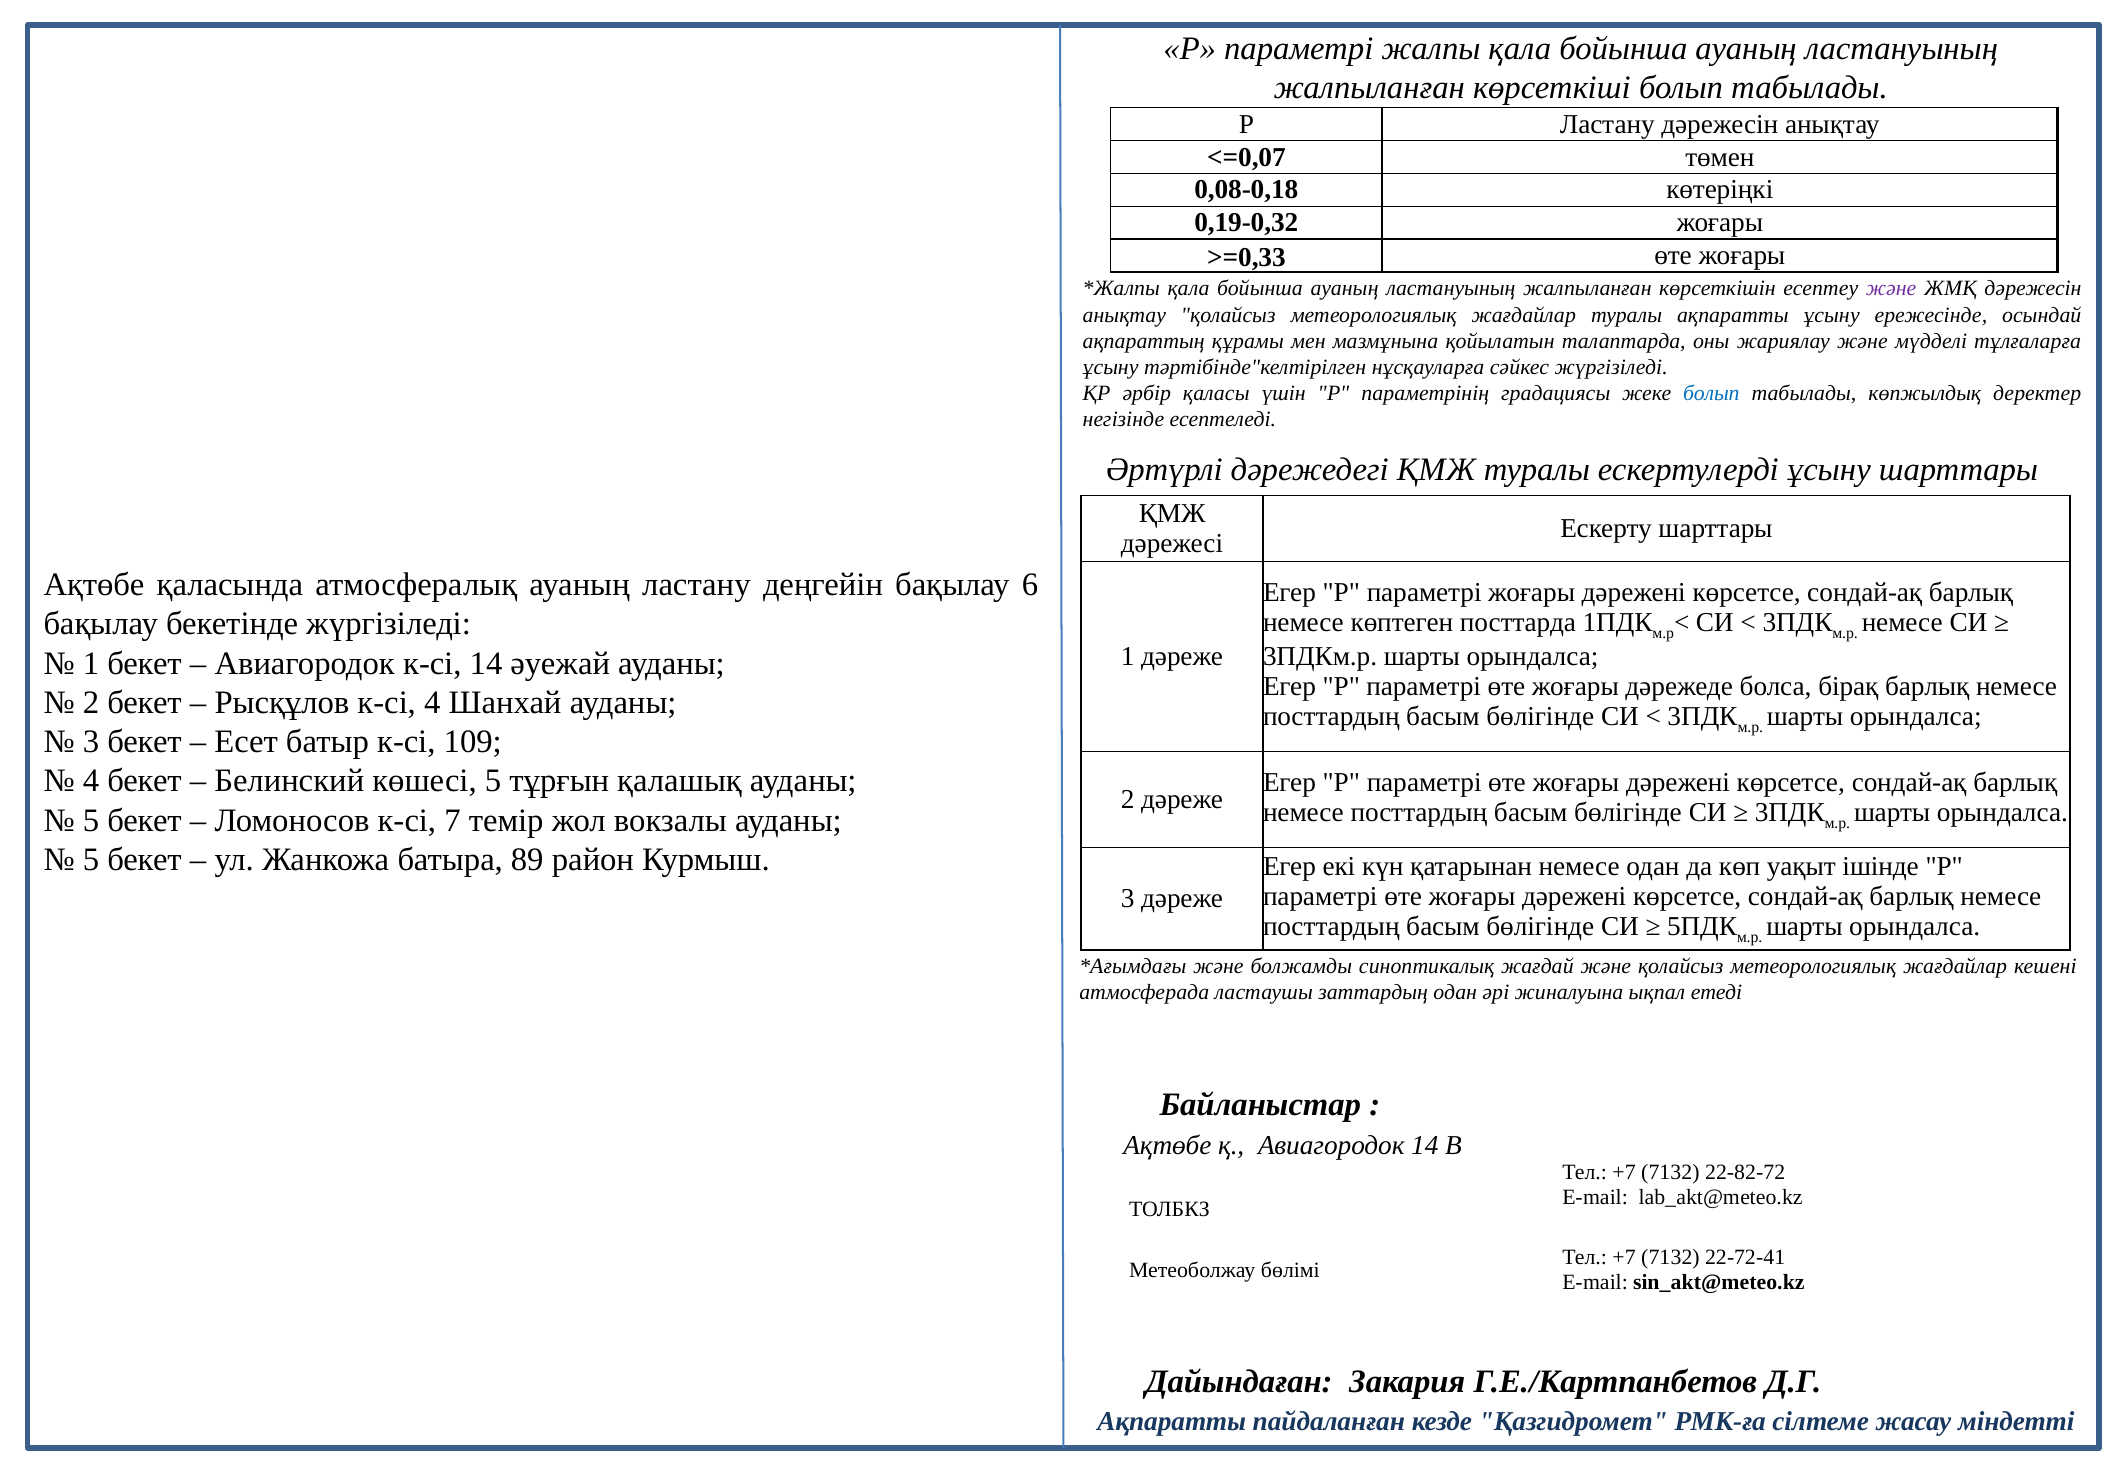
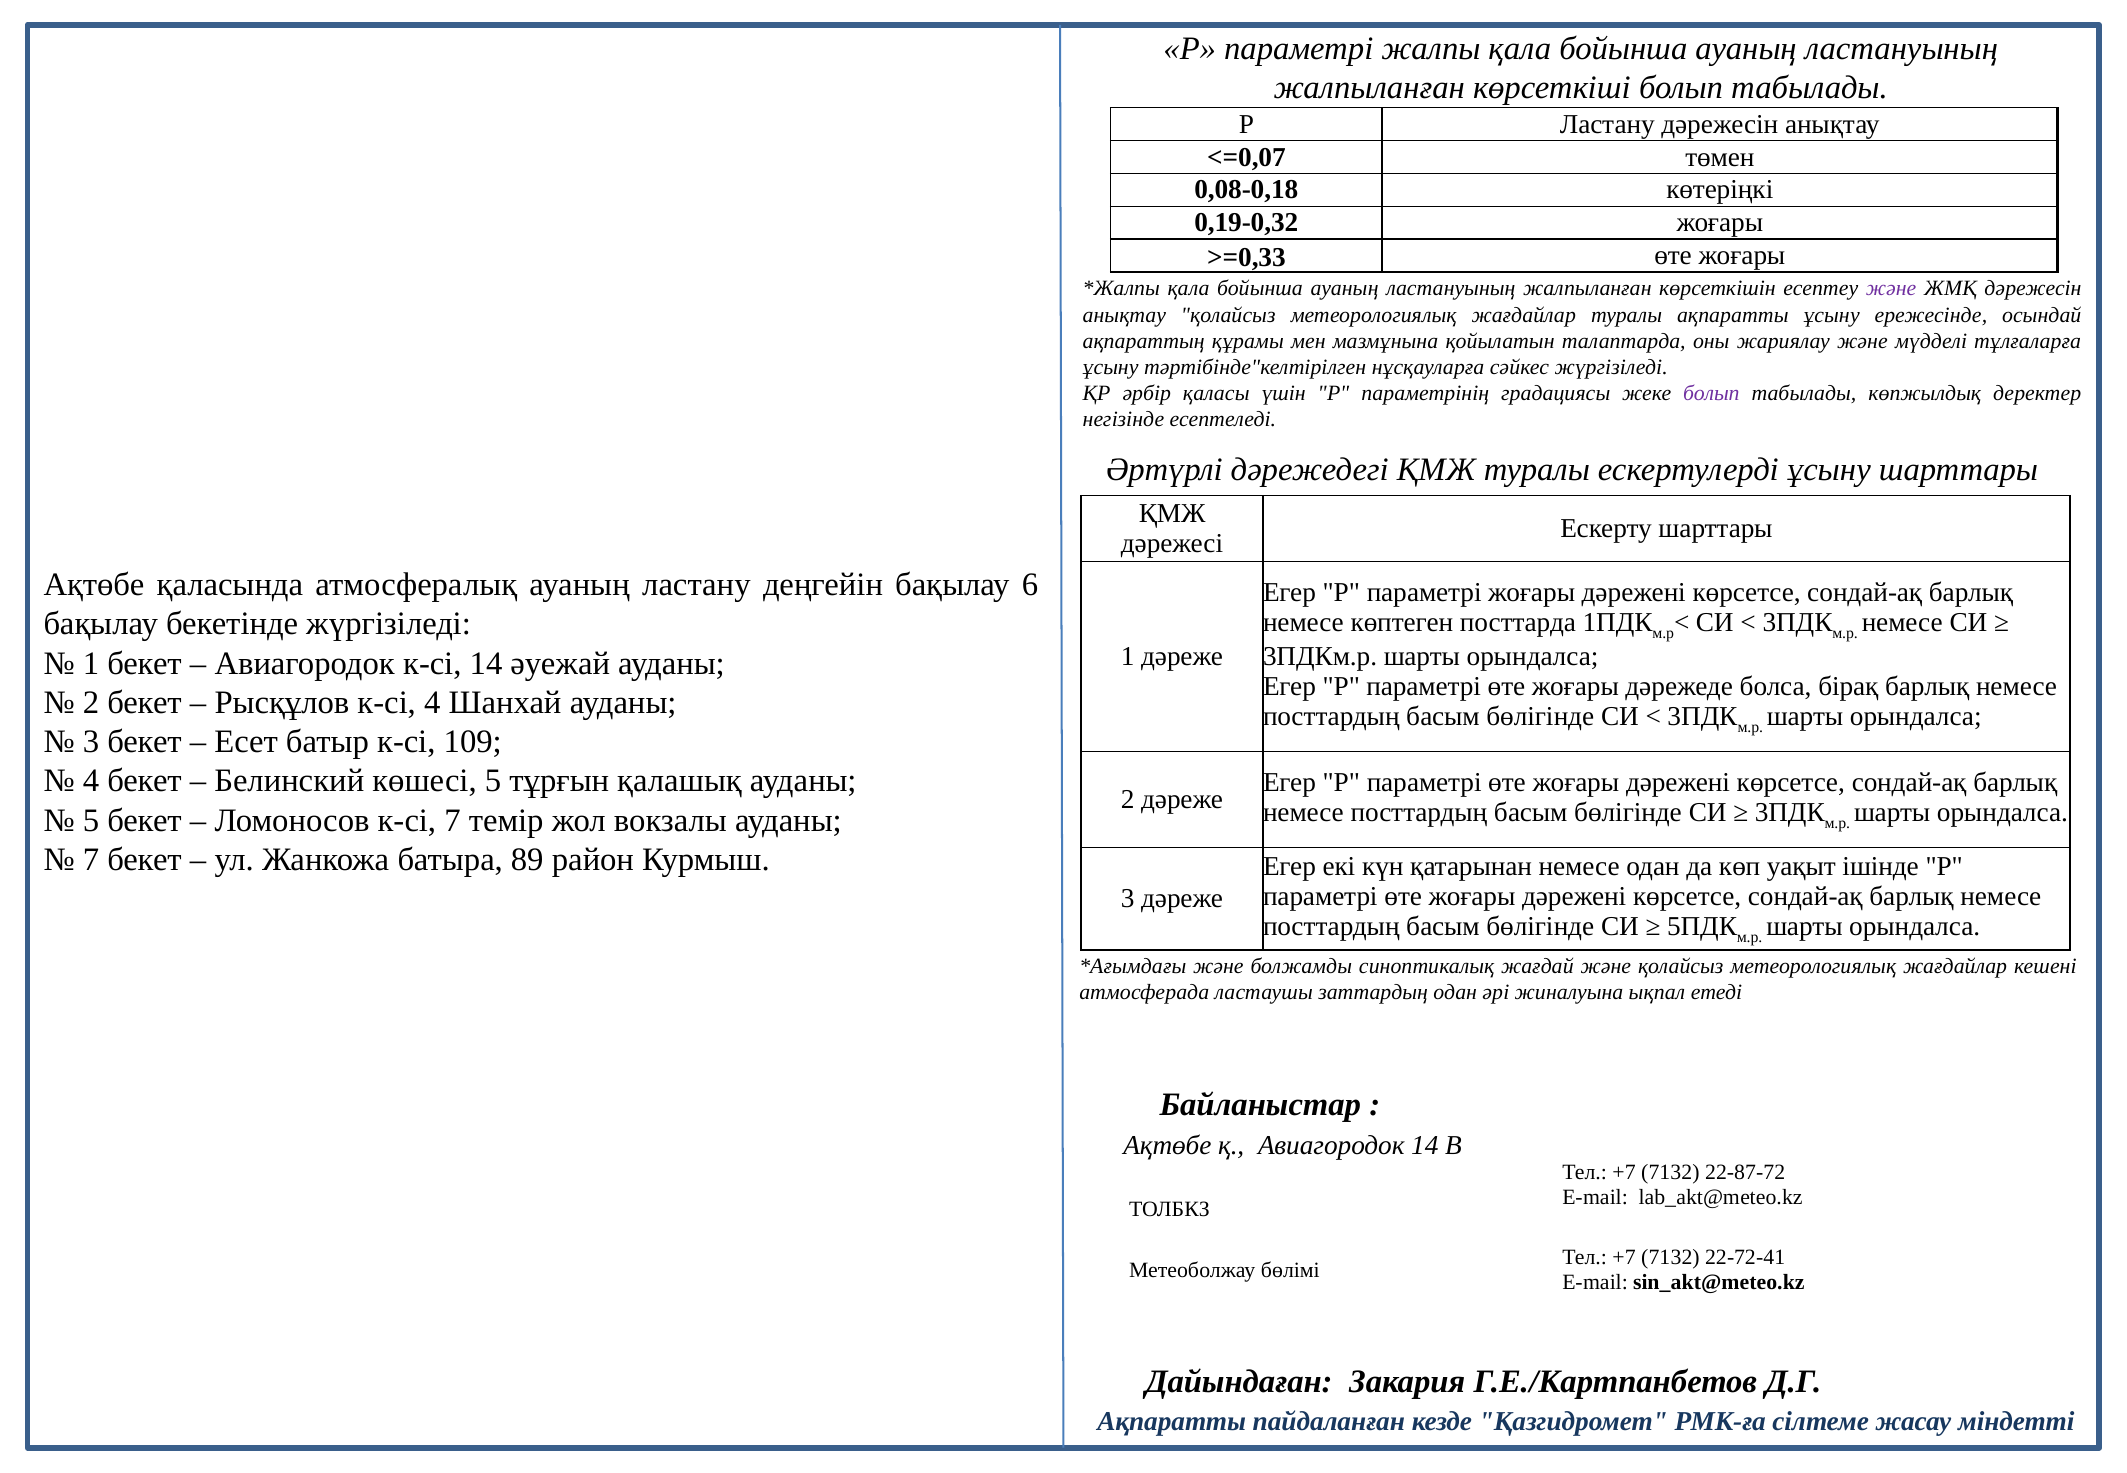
болып at (1711, 393) colour: blue -> purple
5 at (91, 859): 5 -> 7
22-82-72: 22-82-72 -> 22-87-72
